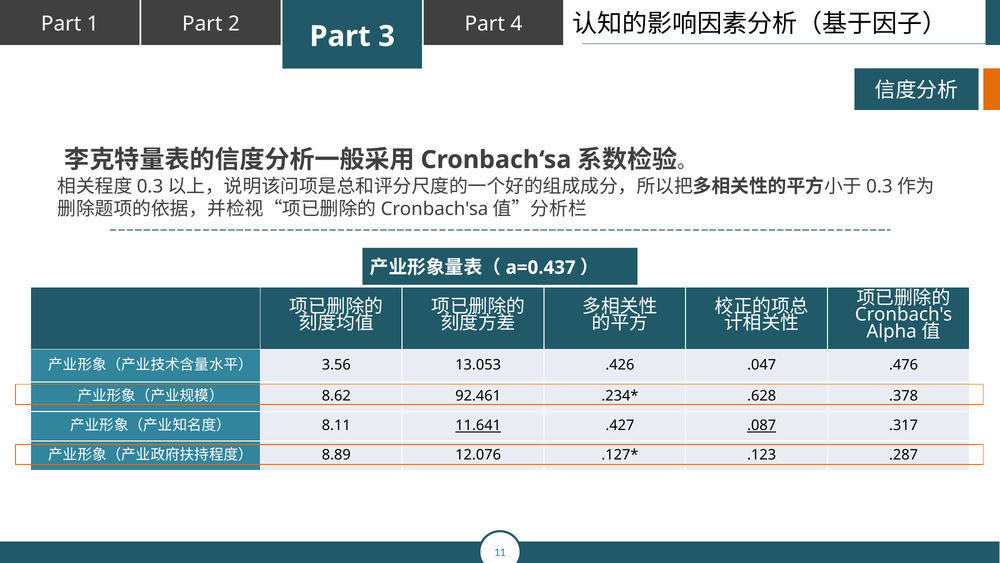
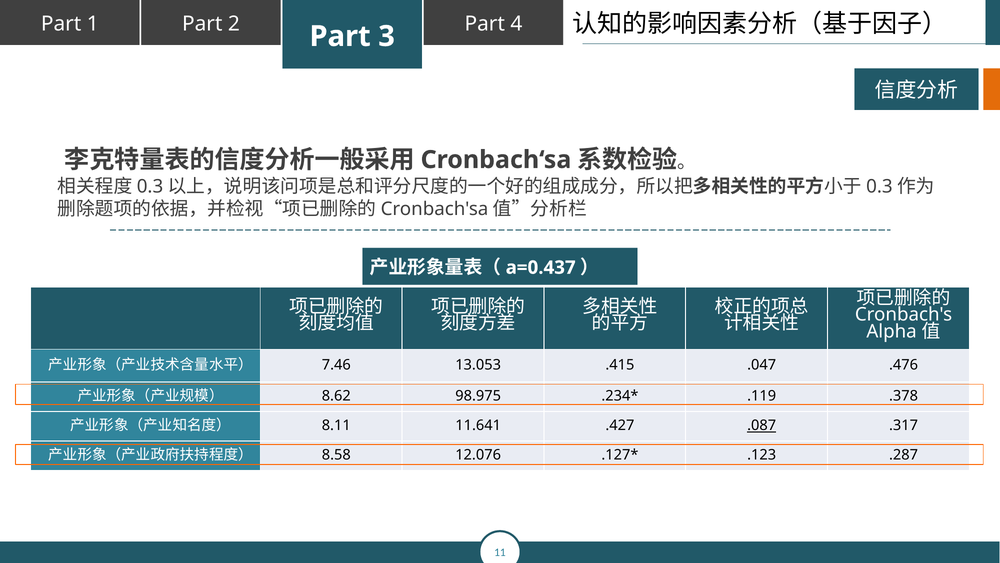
3.56: 3.56 -> 7.46
.426: .426 -> .415
92.461: 92.461 -> 98.975
.628: .628 -> .119
11.641 underline: present -> none
8.89: 8.89 -> 8.58
